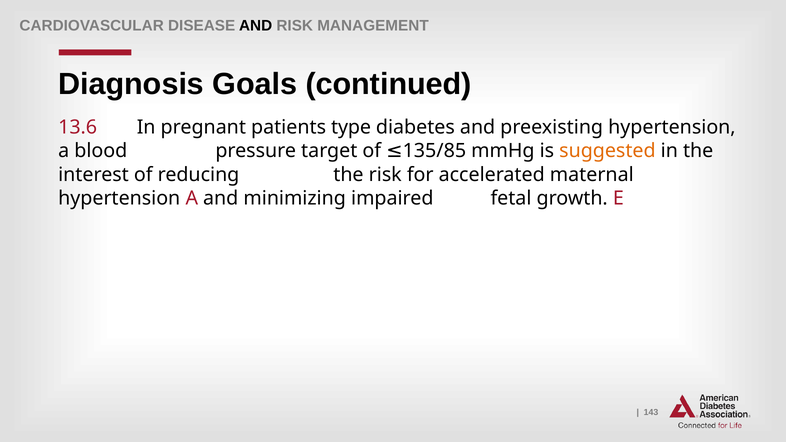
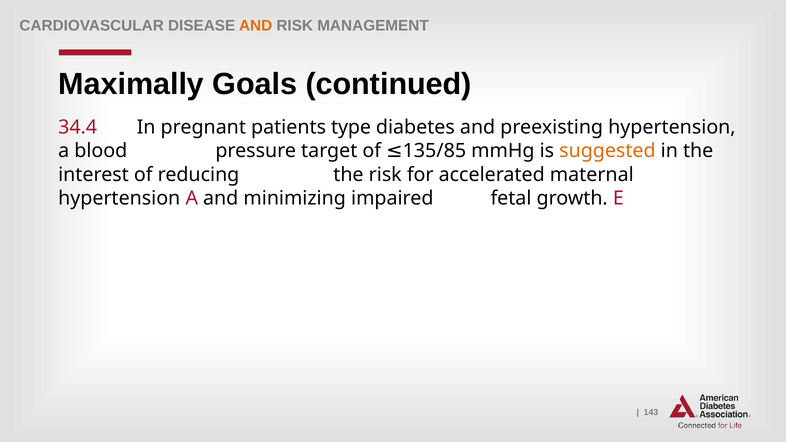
AND at (256, 26) colour: black -> orange
Diagnosis: Diagnosis -> Maximally
13.6: 13.6 -> 34.4
